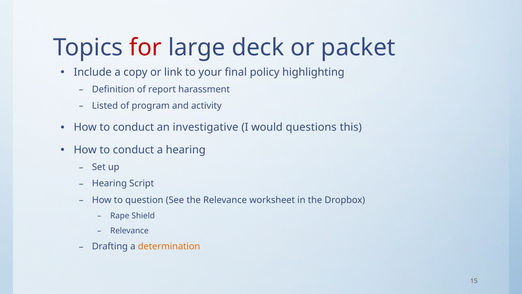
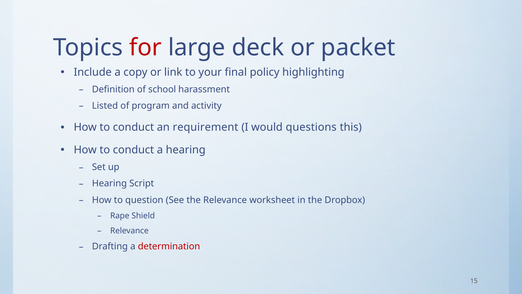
report: report -> school
investigative: investigative -> requirement
determination colour: orange -> red
